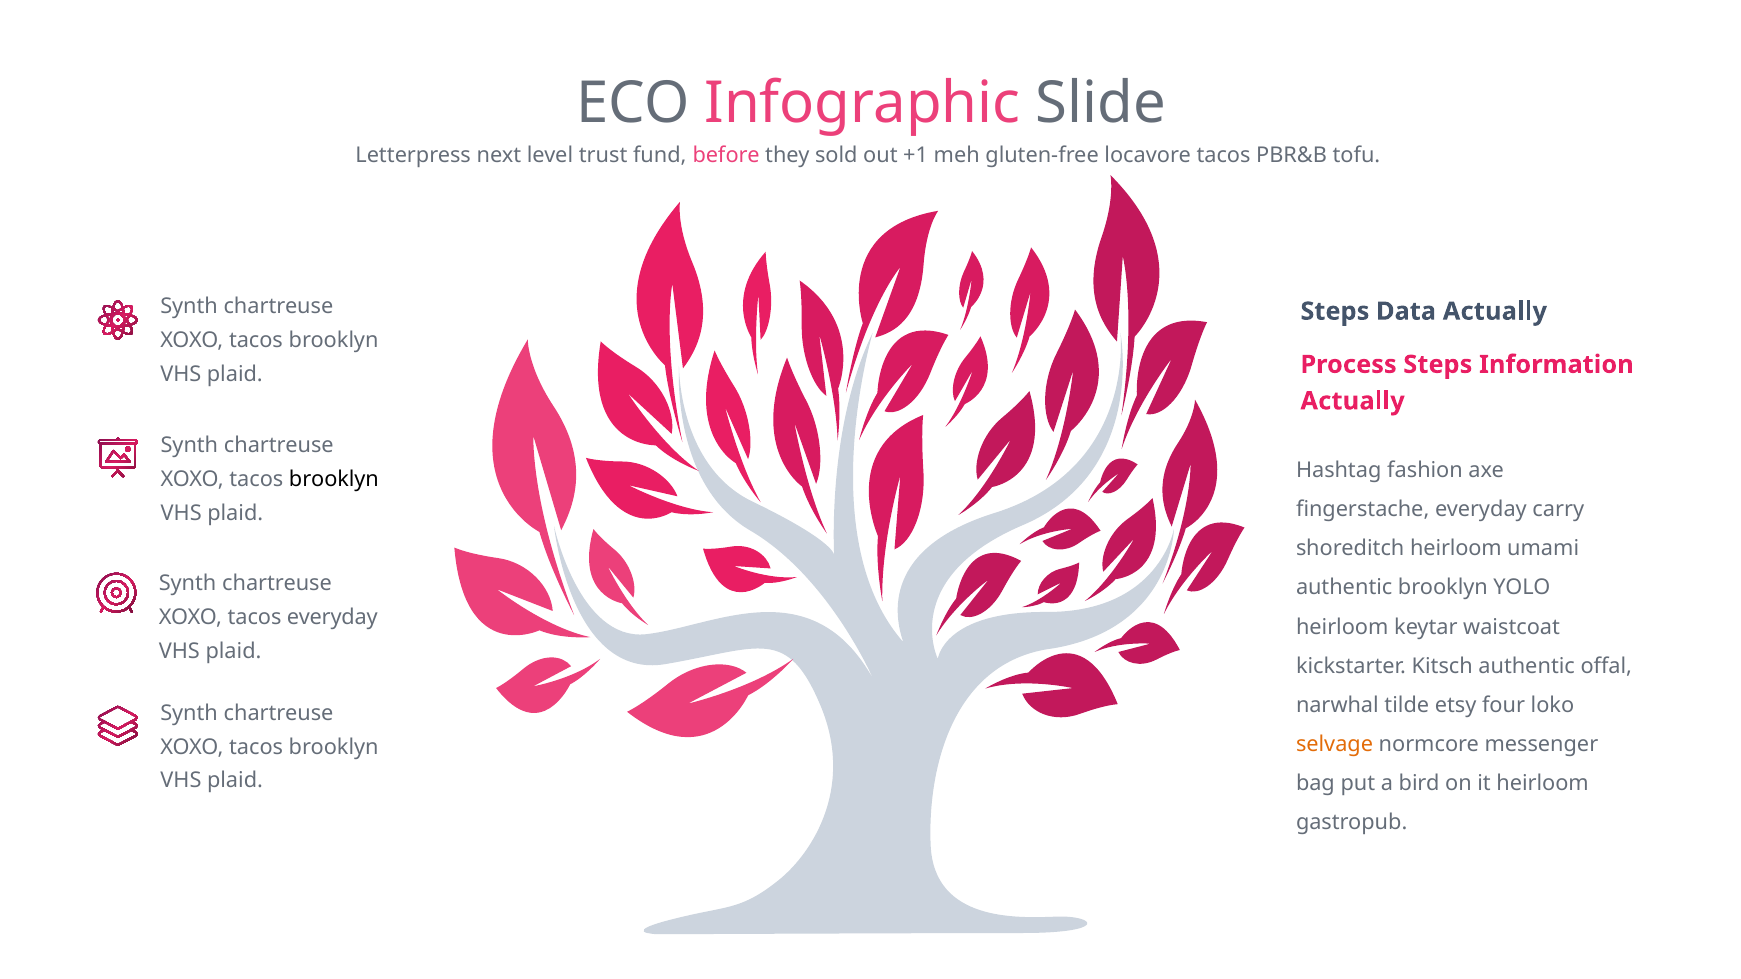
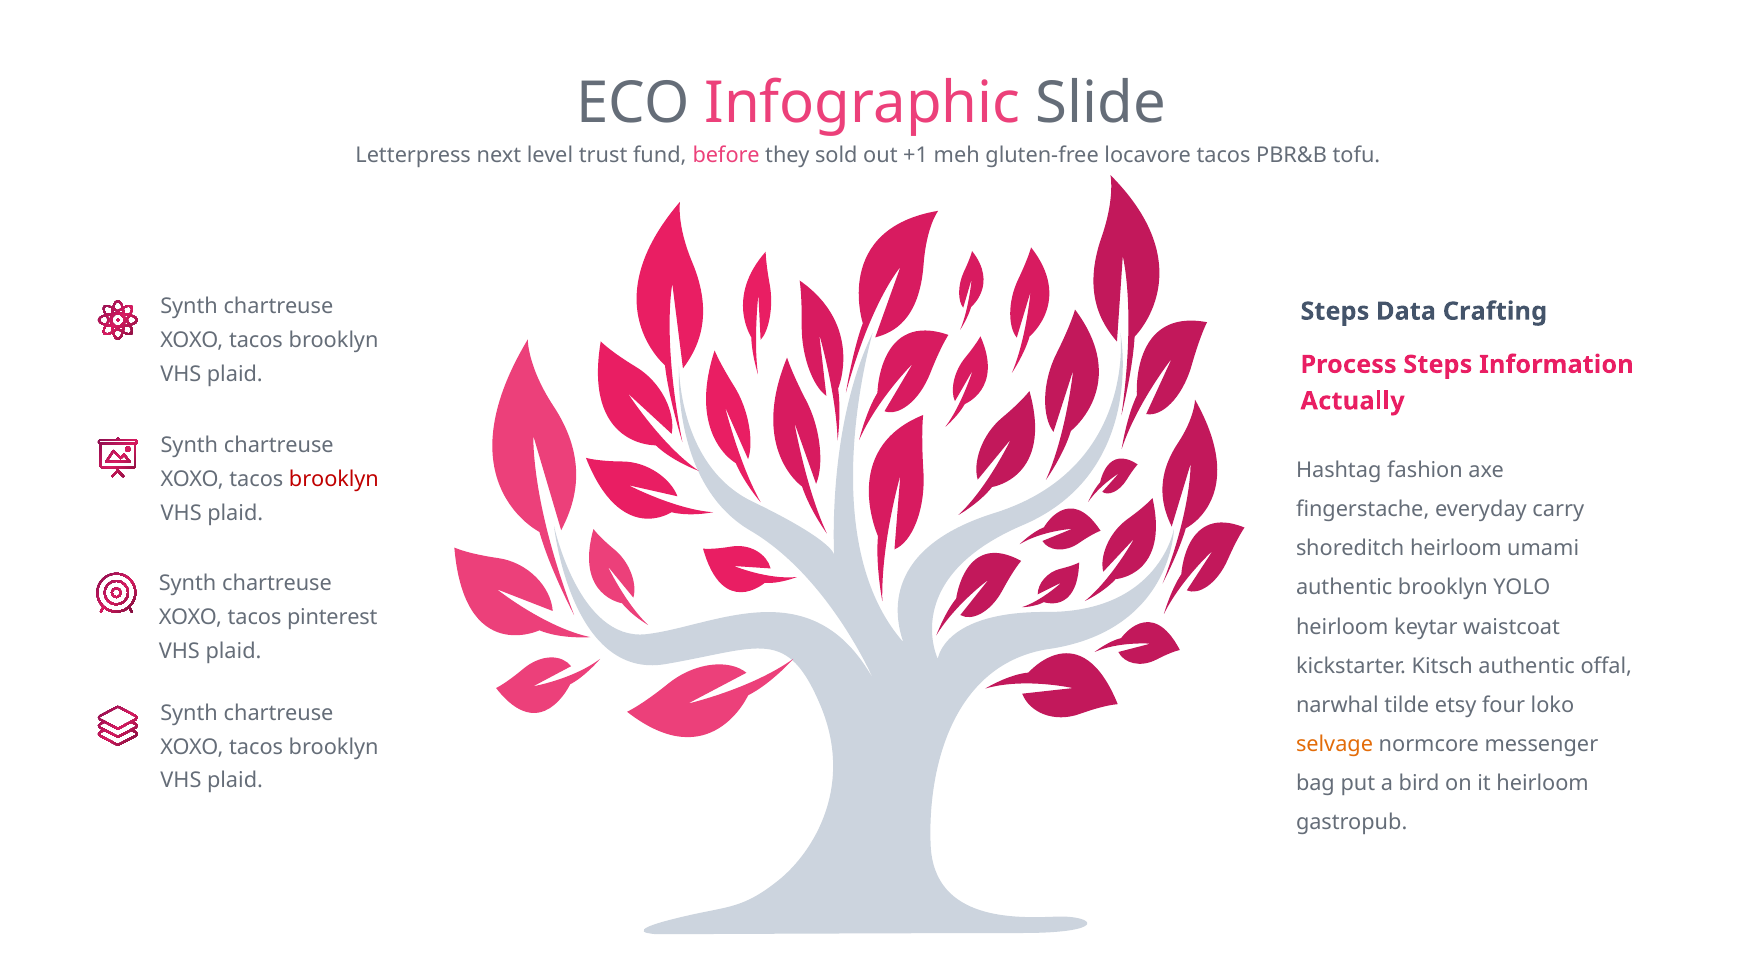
Data Actually: Actually -> Crafting
brooklyn at (334, 479) colour: black -> red
tacos everyday: everyday -> pinterest
